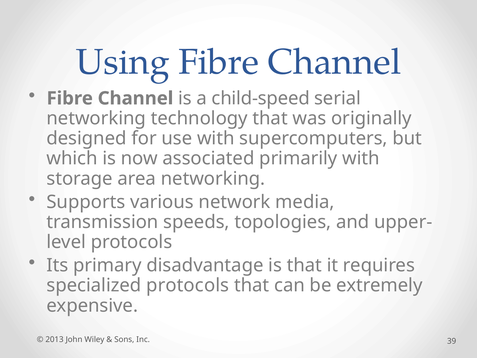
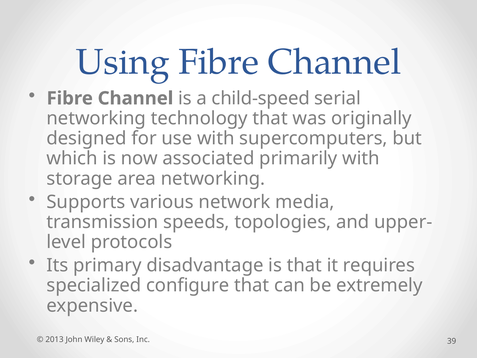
specialized protocols: protocols -> configure
